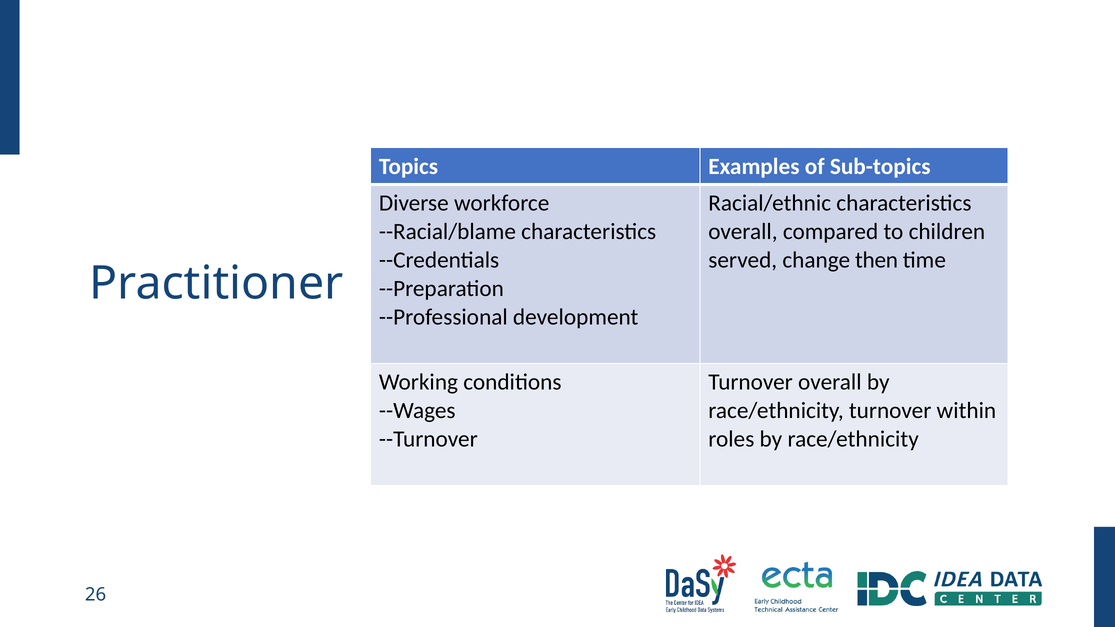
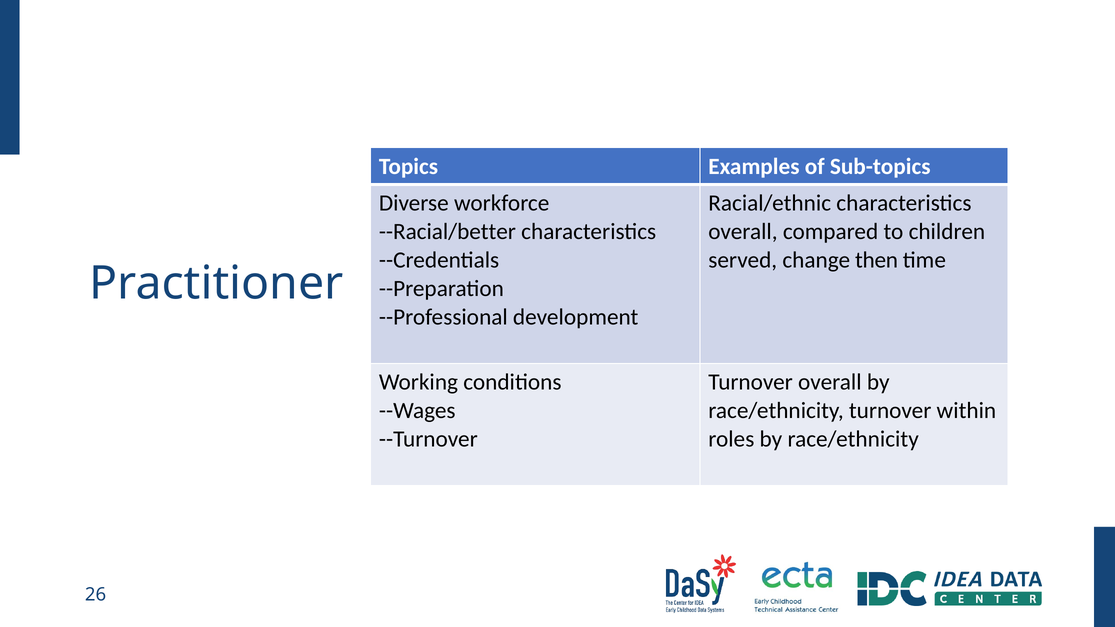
--Racial/blame: --Racial/blame -> --Racial/better
